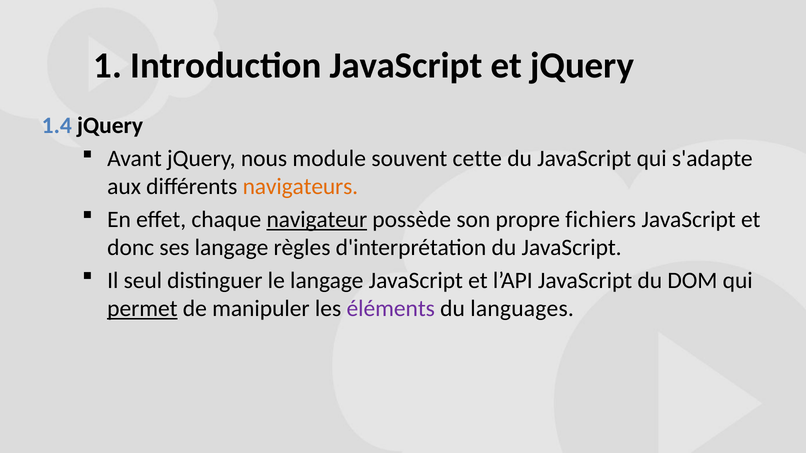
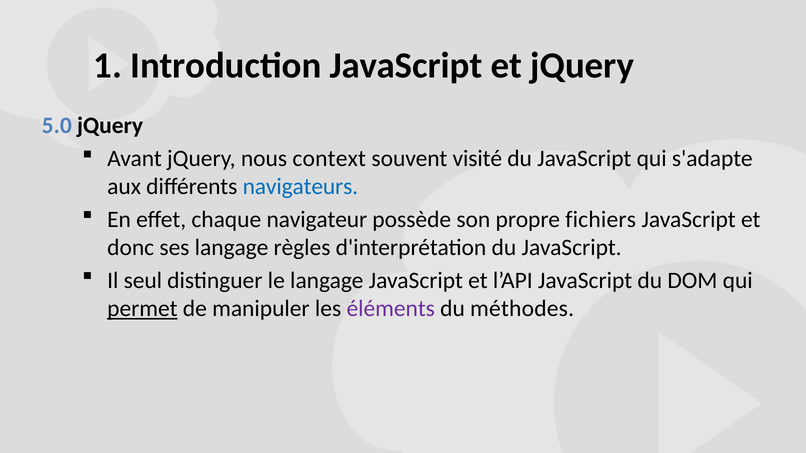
1.4: 1.4 -> 5.0
module: module -> context
cette: cette -> visité
navigateurs colour: orange -> blue
navigateur underline: present -> none
languages: languages -> méthodes
